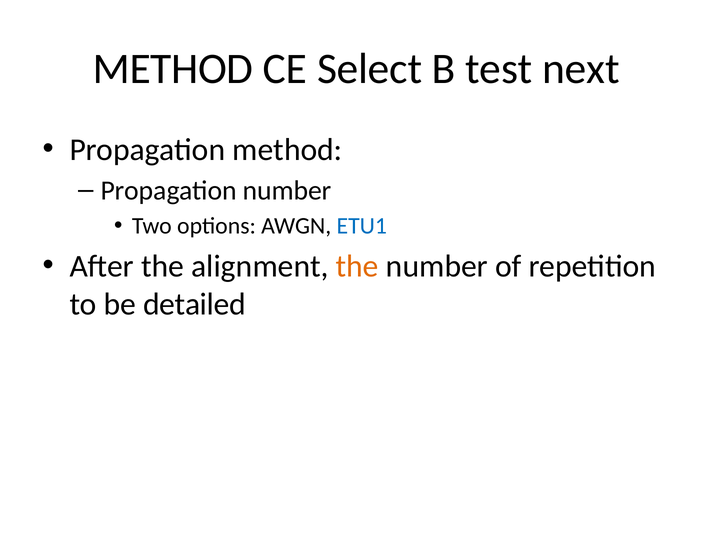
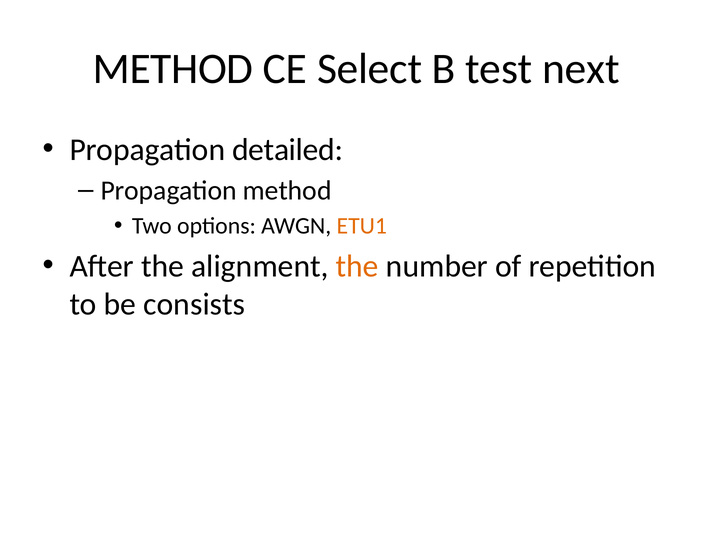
Propagation method: method -> detailed
Propagation number: number -> method
ETU1 colour: blue -> orange
detailed: detailed -> consists
